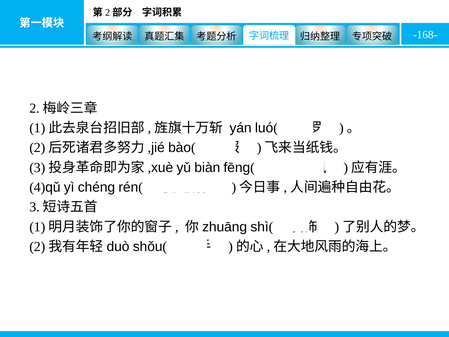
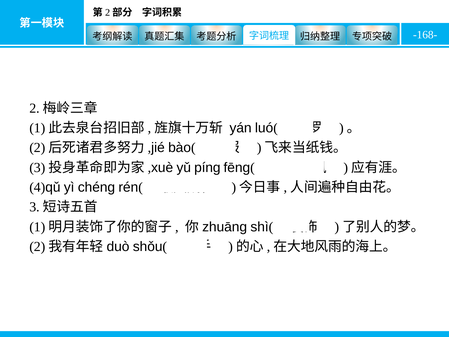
biàn: biàn -> píng
